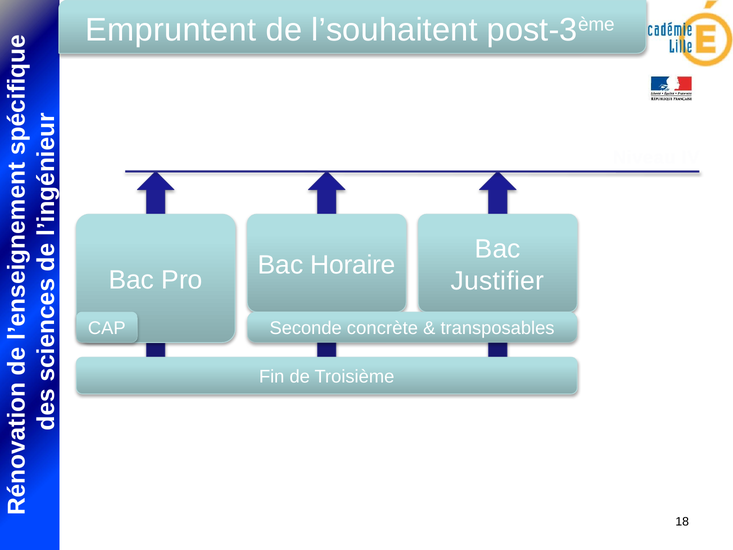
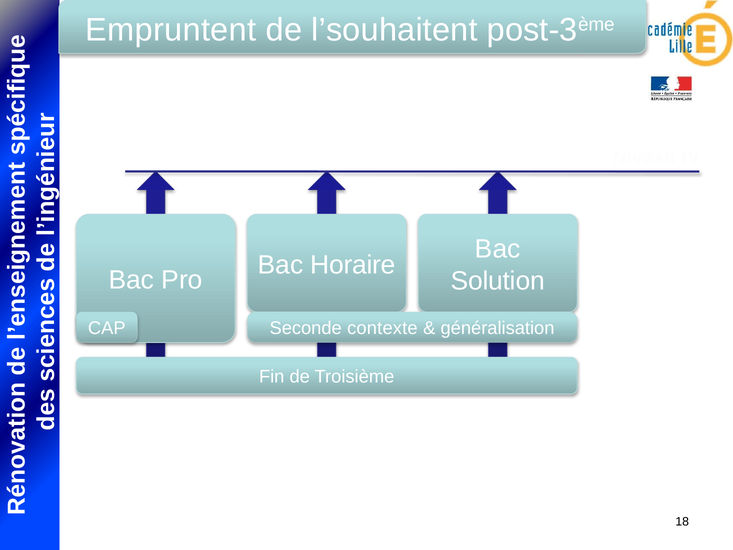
Justifier: Justifier -> Solution
concrète: concrète -> contexte
transposables: transposables -> généralisation
